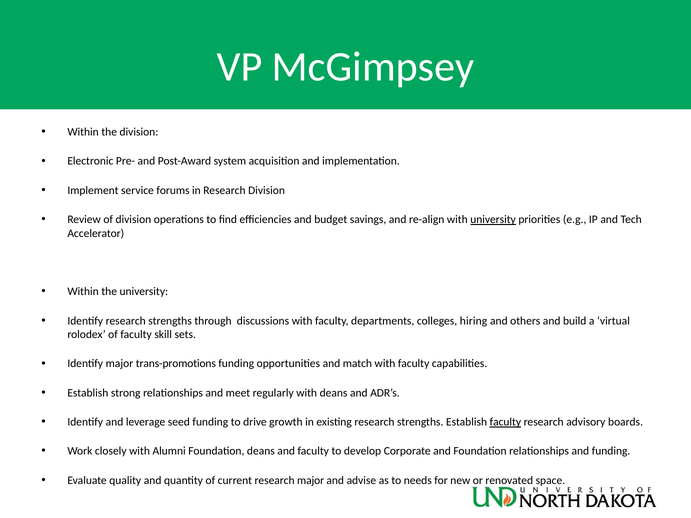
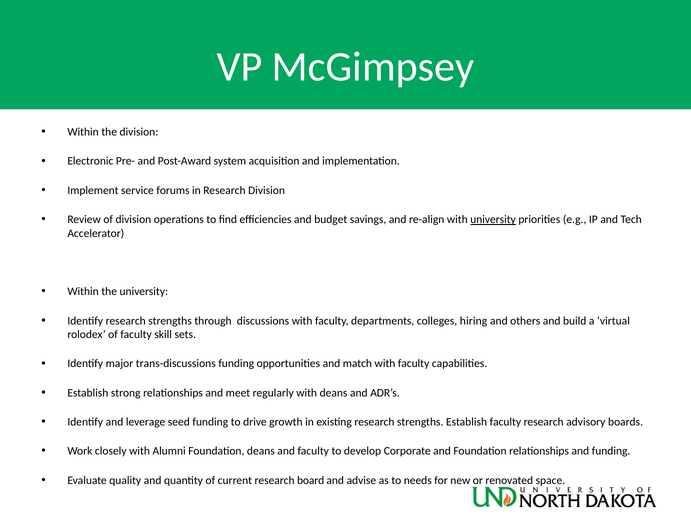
trans-promotions: trans-promotions -> trans-discussions
faculty at (505, 422) underline: present -> none
research major: major -> board
